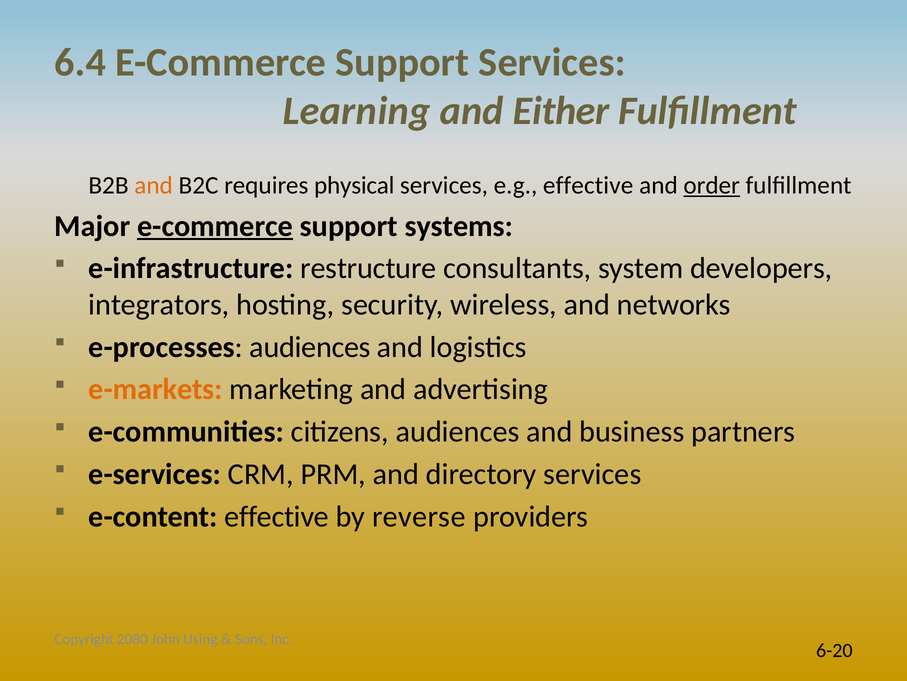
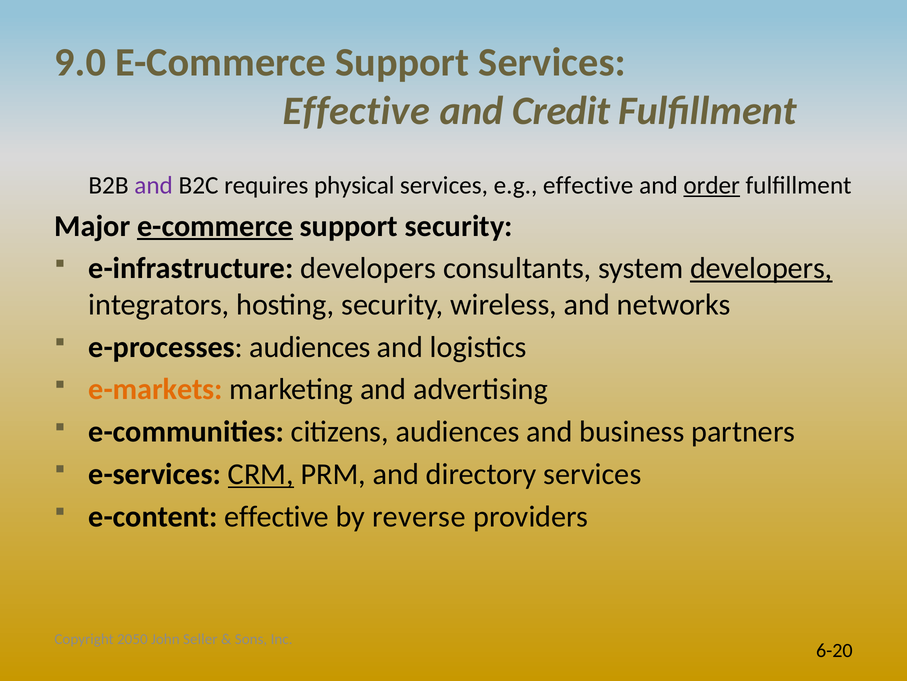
6.4: 6.4 -> 9.0
Learning at (356, 111): Learning -> Effective
Either: Either -> Credit
and at (154, 185) colour: orange -> purple
support systems: systems -> security
e-infrastructure restructure: restructure -> developers
developers at (761, 268) underline: none -> present
CRM underline: none -> present
2080: 2080 -> 2050
Using: Using -> Seller
